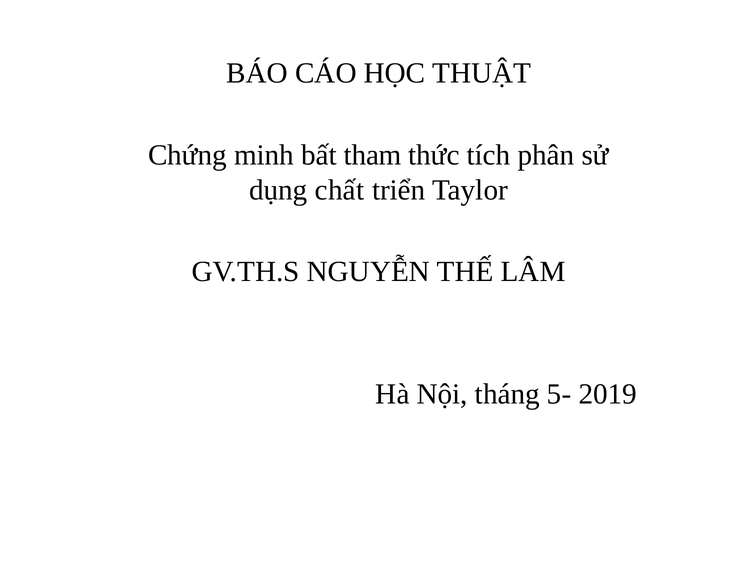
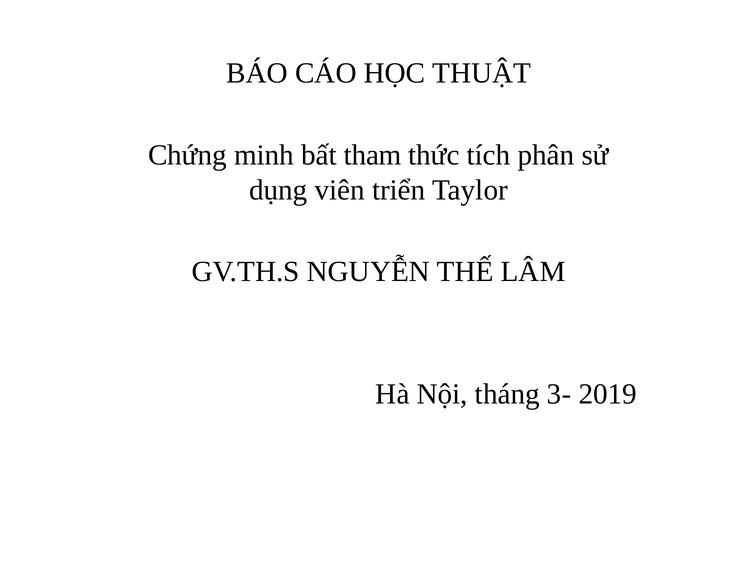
chất: chất -> viên
5-: 5- -> 3-
